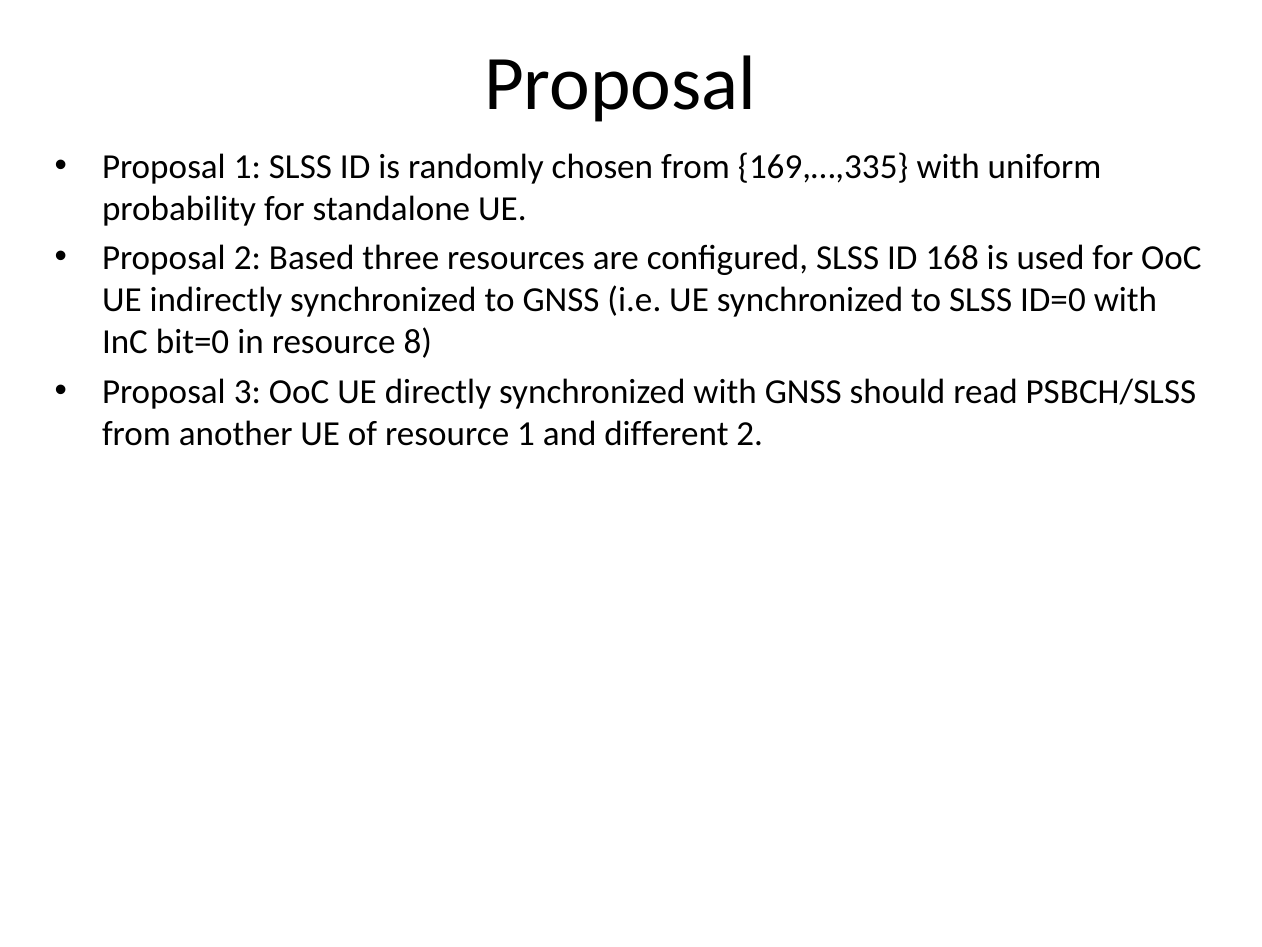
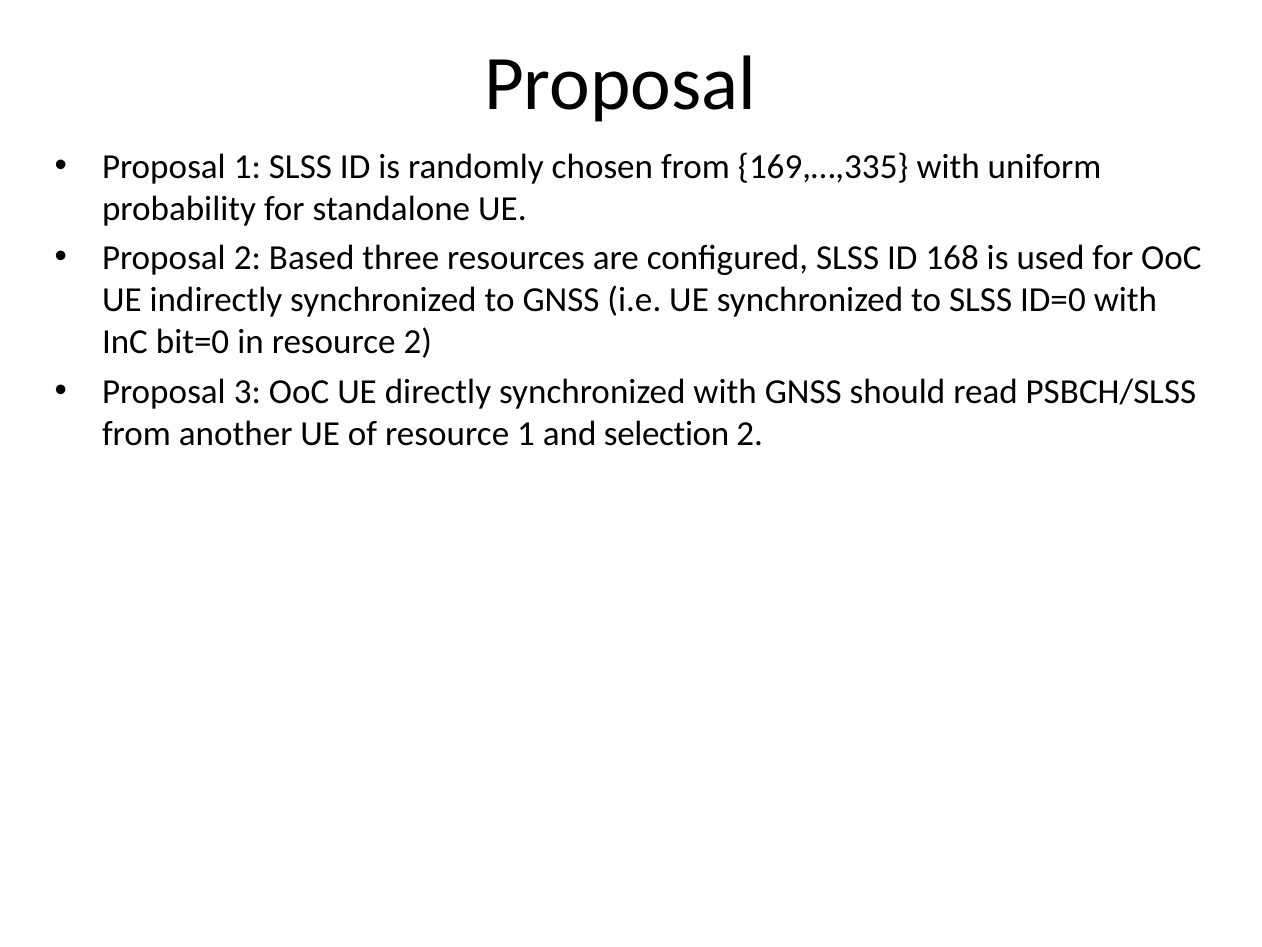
resource 8: 8 -> 2
different: different -> selection
